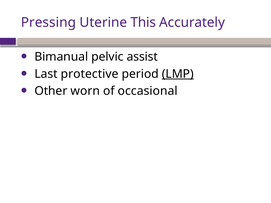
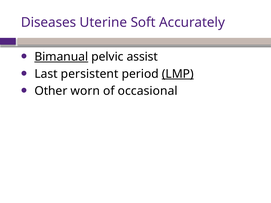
Pressing: Pressing -> Diseases
This: This -> Soft
Bimanual underline: none -> present
protective: protective -> persistent
